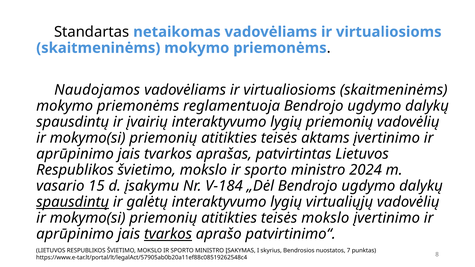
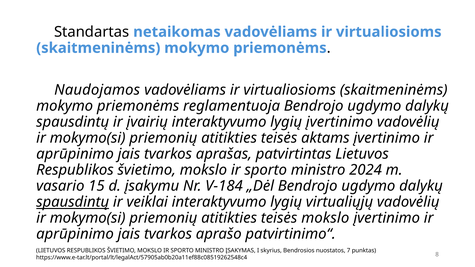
lygių priemonių: priemonių -> įvertinimo
galėtų: galėtų -> veiklai
tvarkos at (168, 234) underline: present -> none
